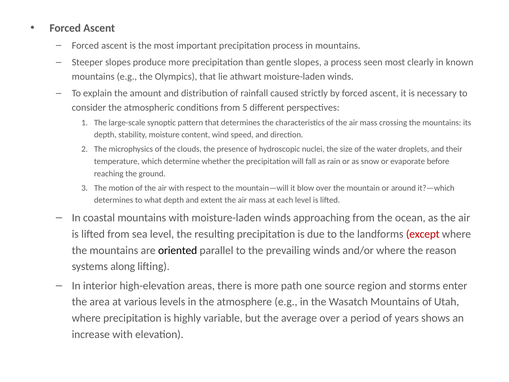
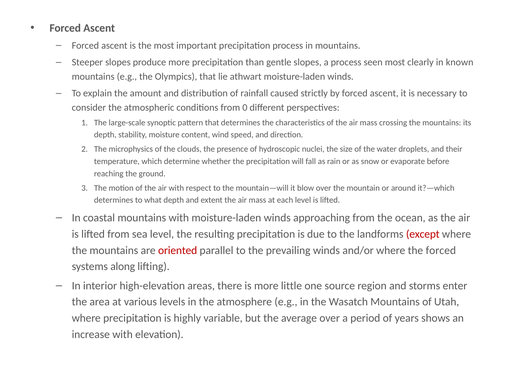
5: 5 -> 0
oriented colour: black -> red
the reason: reason -> forced
path: path -> little
